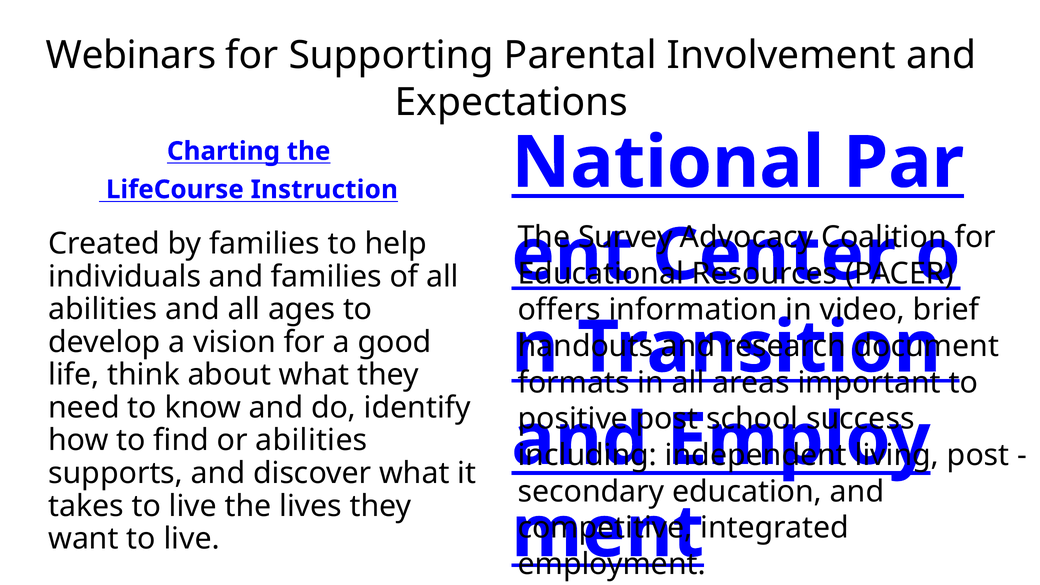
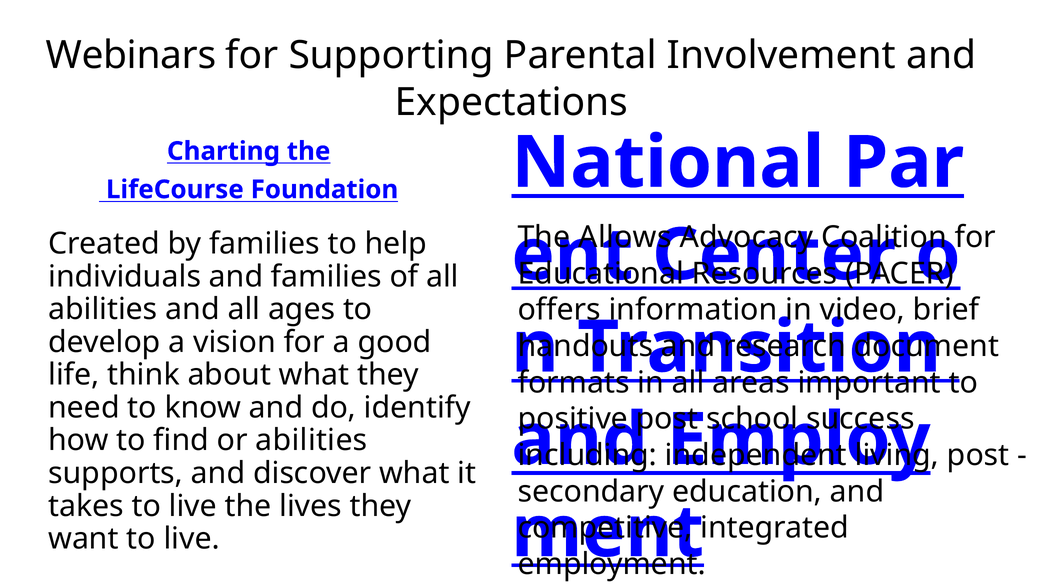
Instruction: Instruction -> Foundation
Survey: Survey -> Allows
